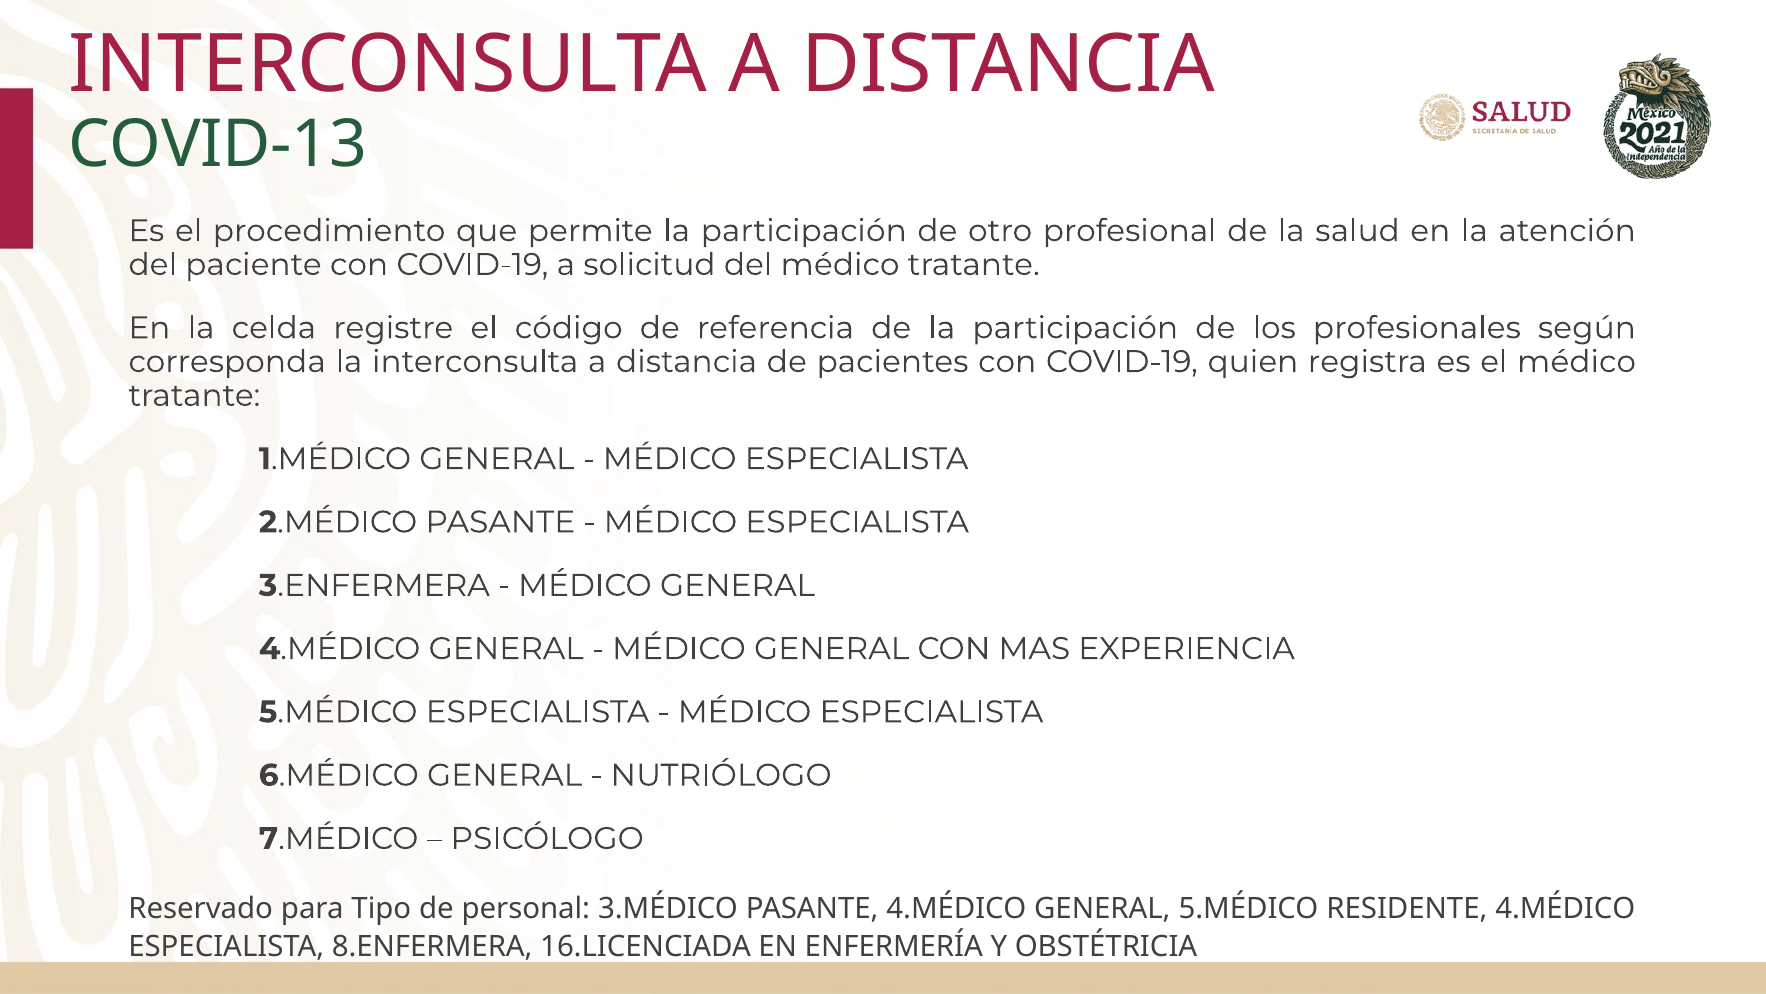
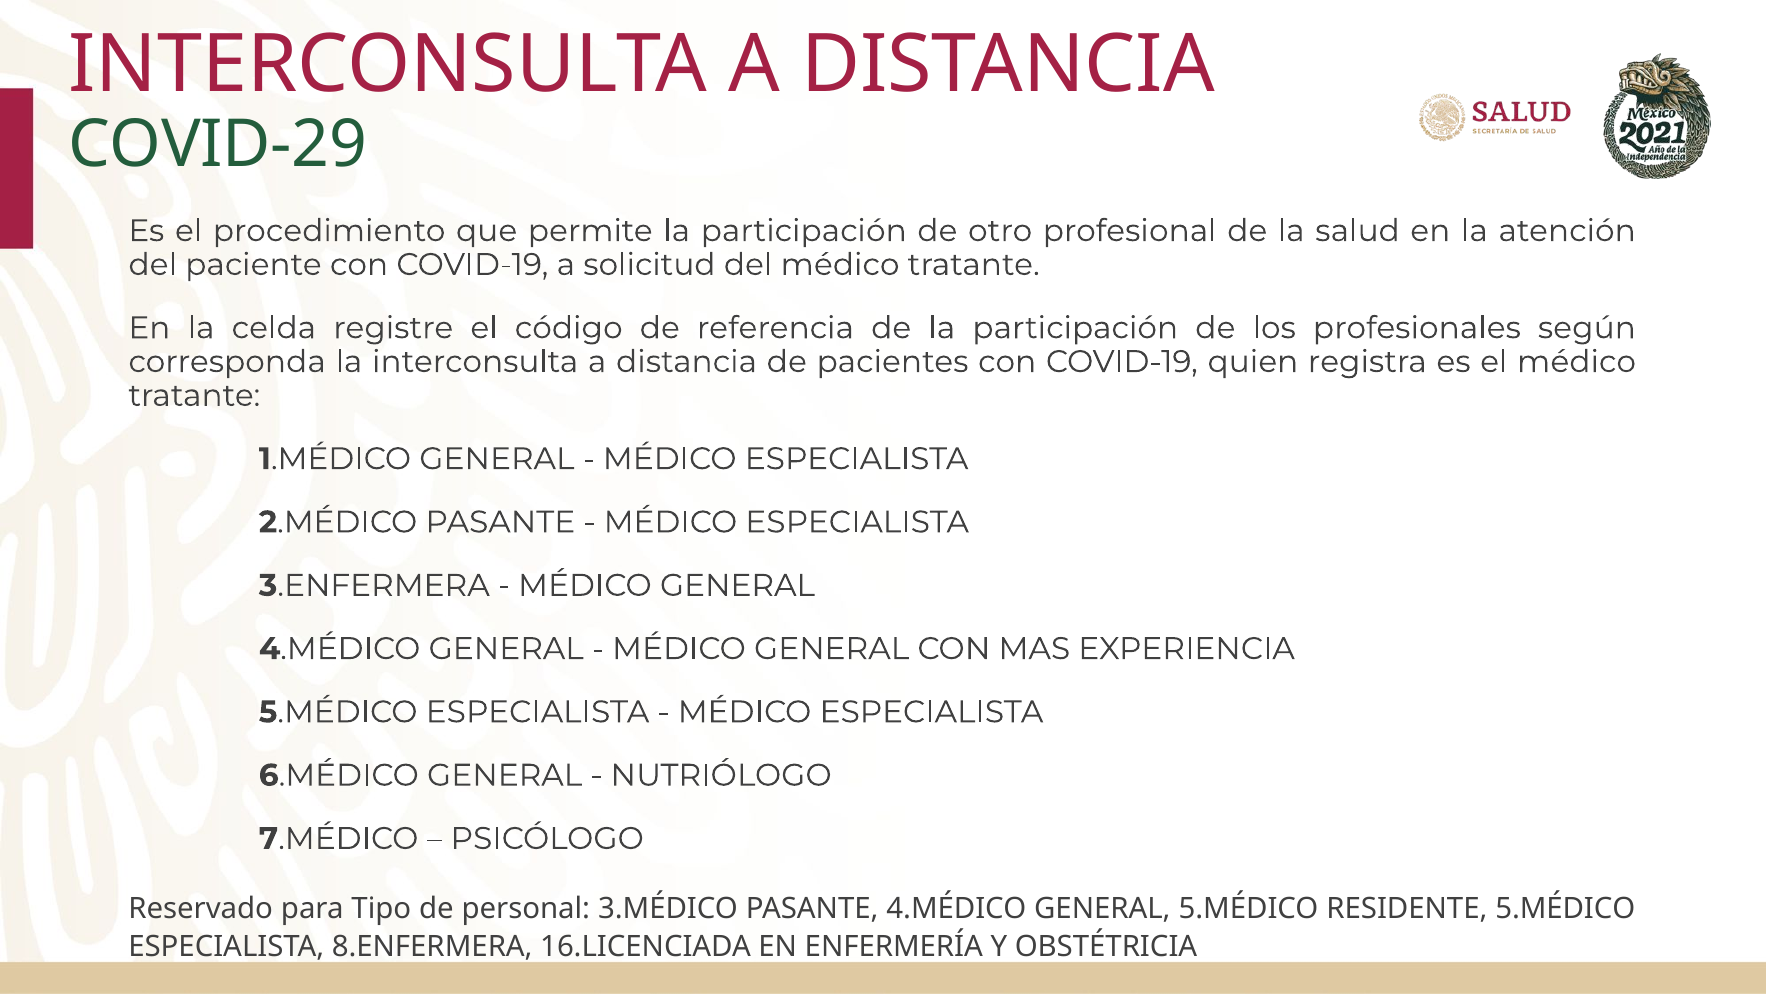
COVID-13: COVID-13 -> COVID-29
RESIDENTE 4.MÉDICO: 4.MÉDICO -> 5.MÉDICO
